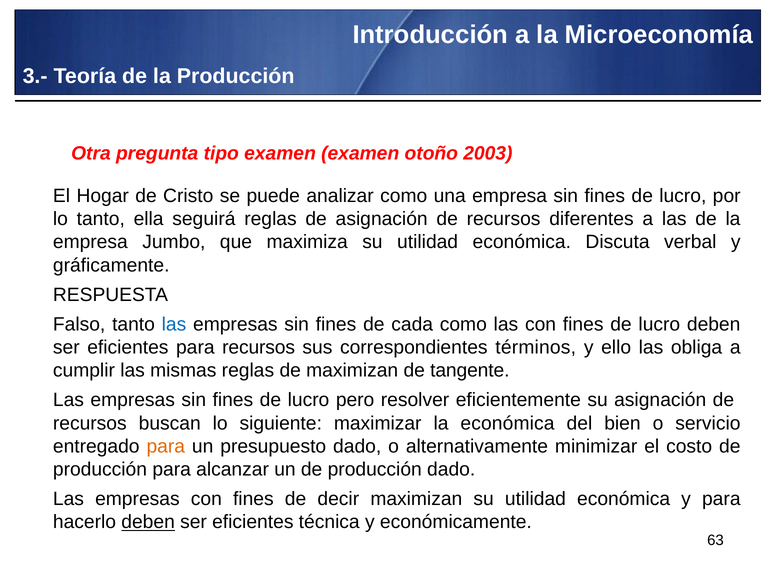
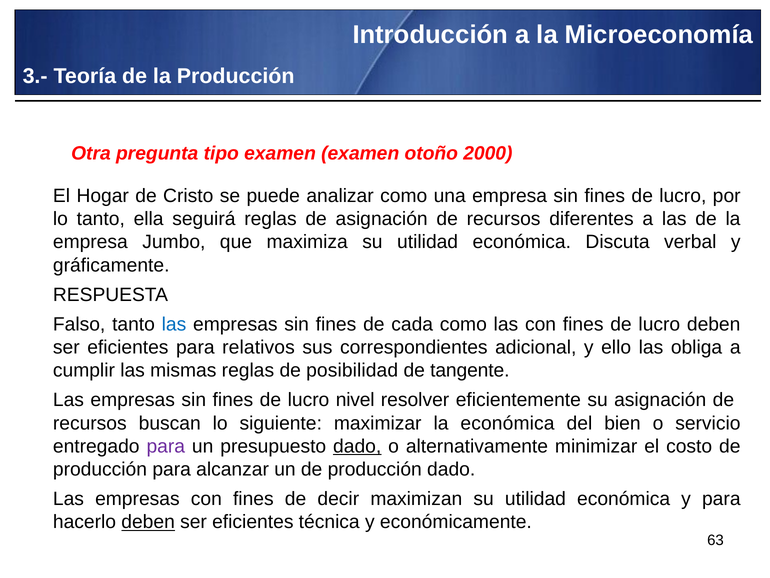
2003: 2003 -> 2000
para recursos: recursos -> relativos
términos: términos -> adicional
de maximizan: maximizan -> posibilidad
pero: pero -> nivel
para at (166, 446) colour: orange -> purple
dado at (357, 446) underline: none -> present
